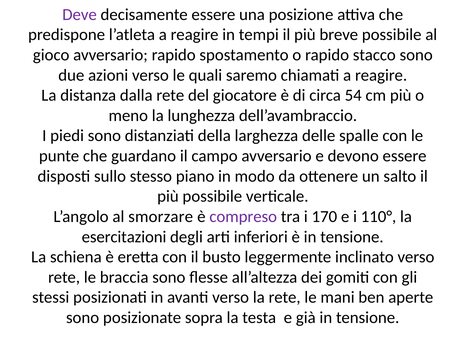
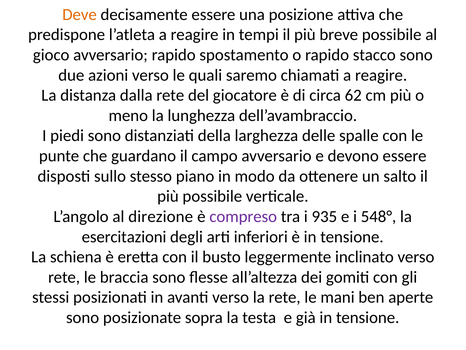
Deve colour: purple -> orange
54: 54 -> 62
smorzare: smorzare -> direzione
170: 170 -> 935
110°: 110° -> 548°
